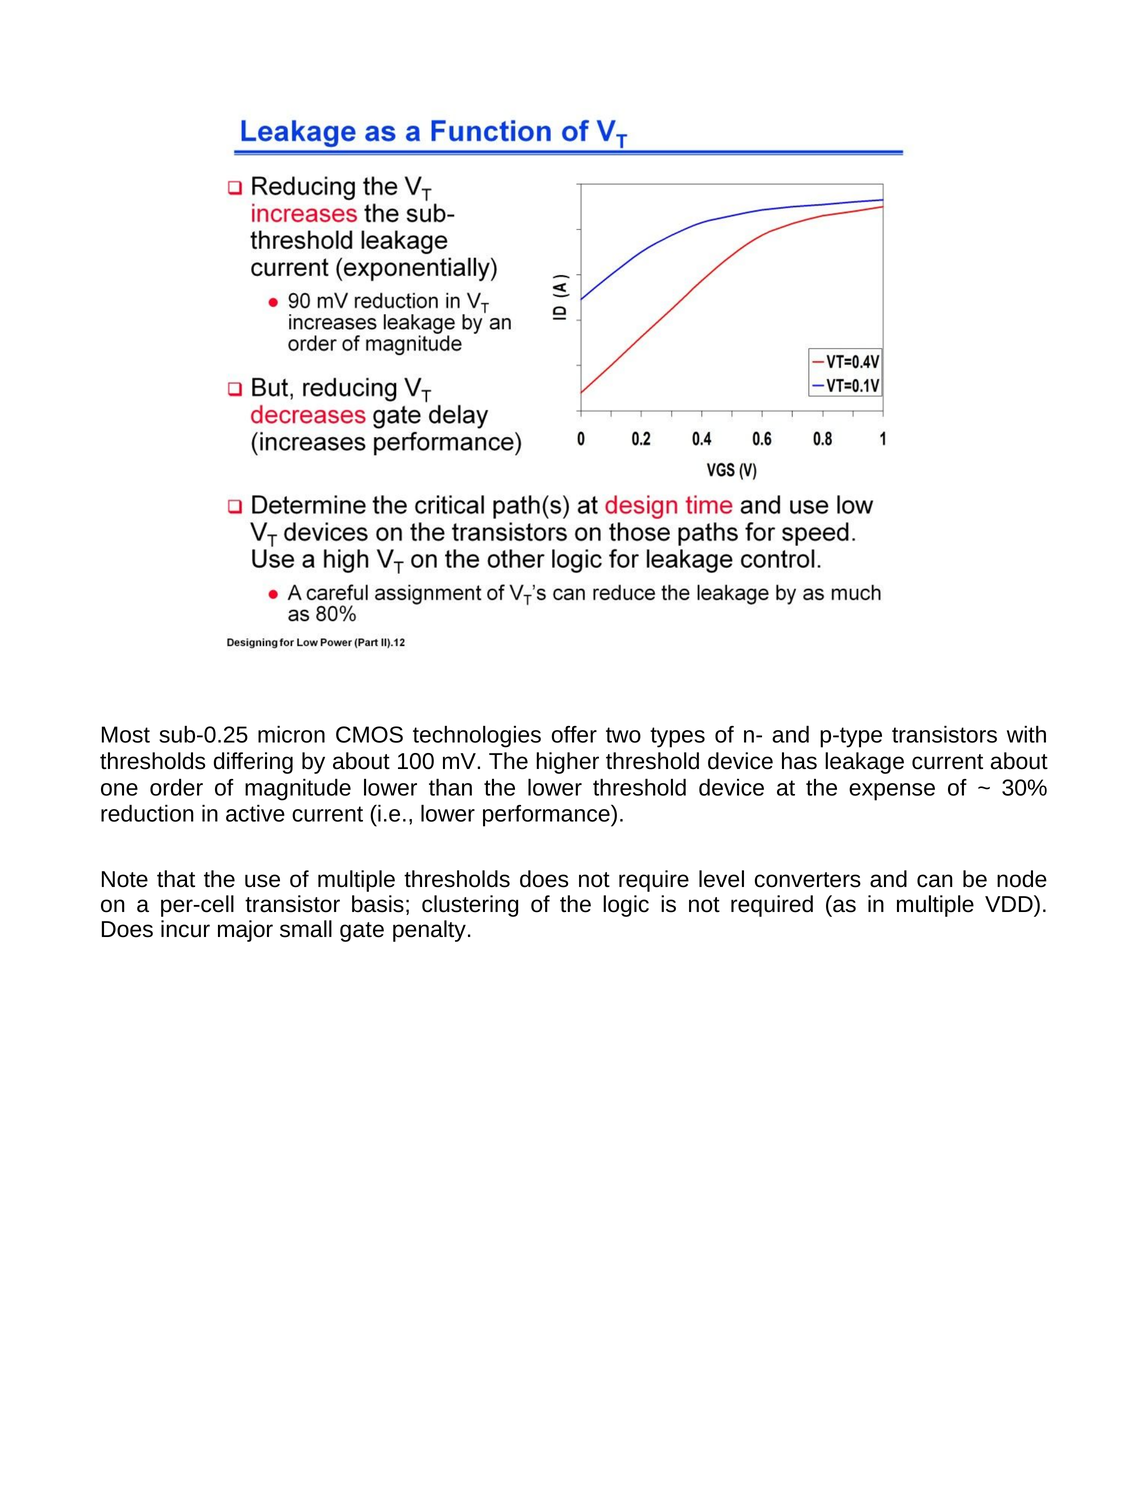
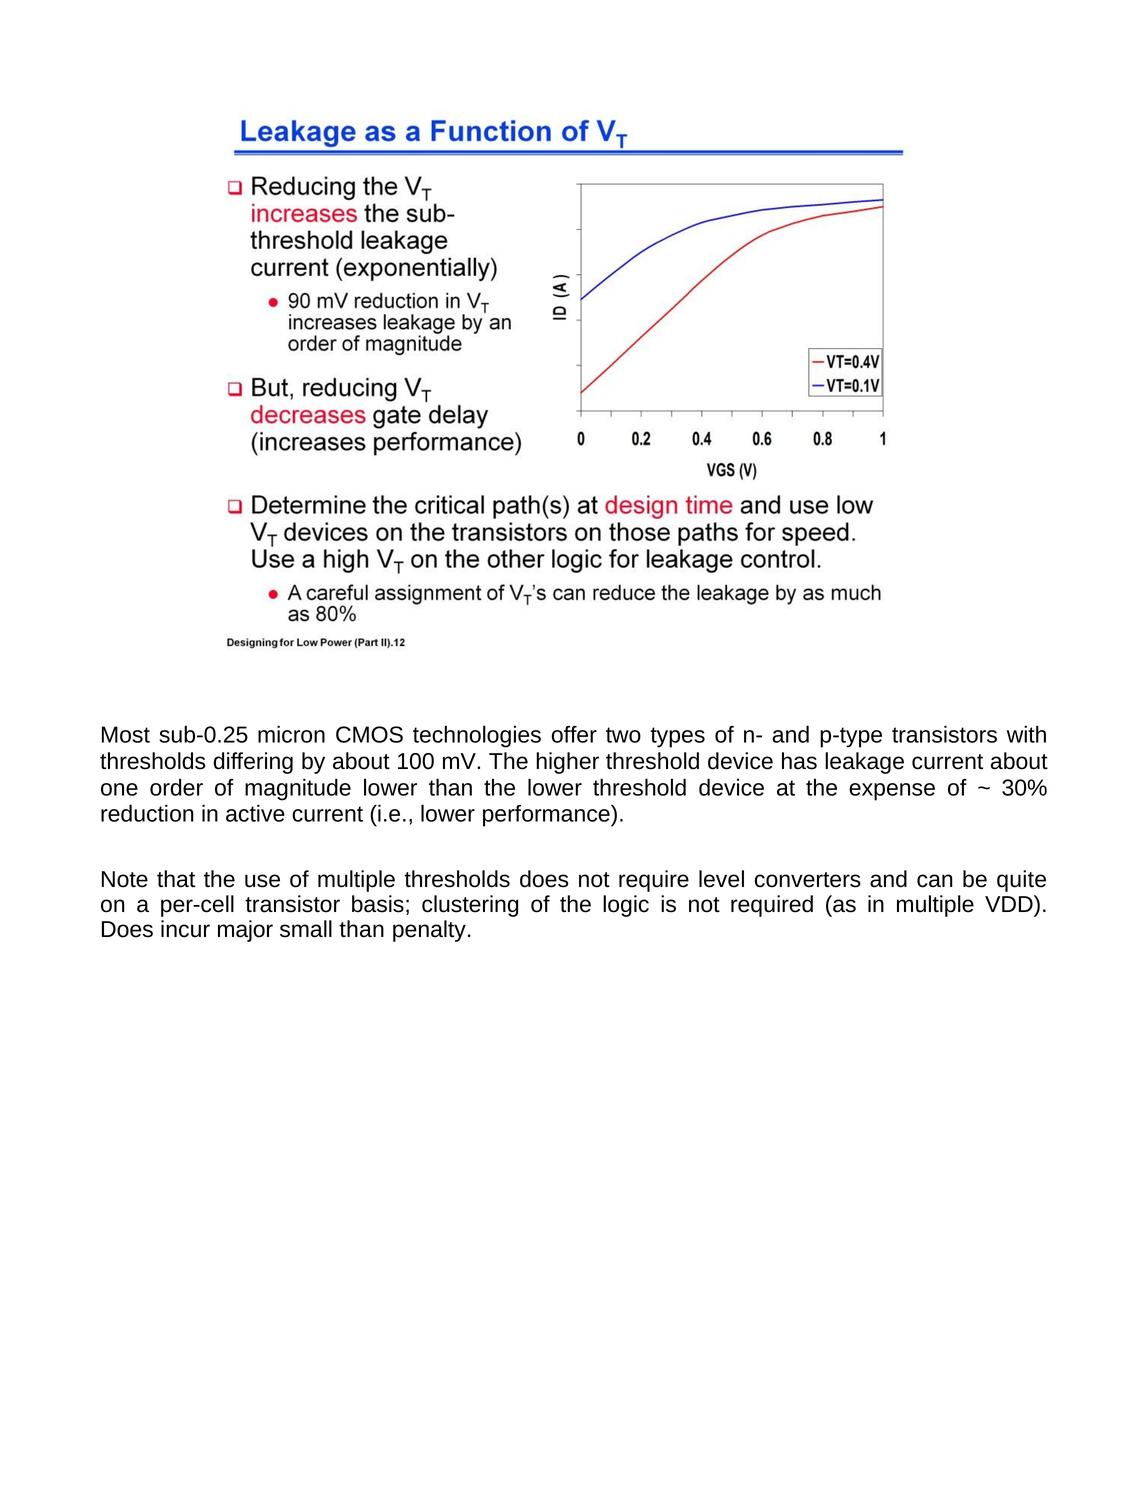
node: node -> quite
small gate: gate -> than
